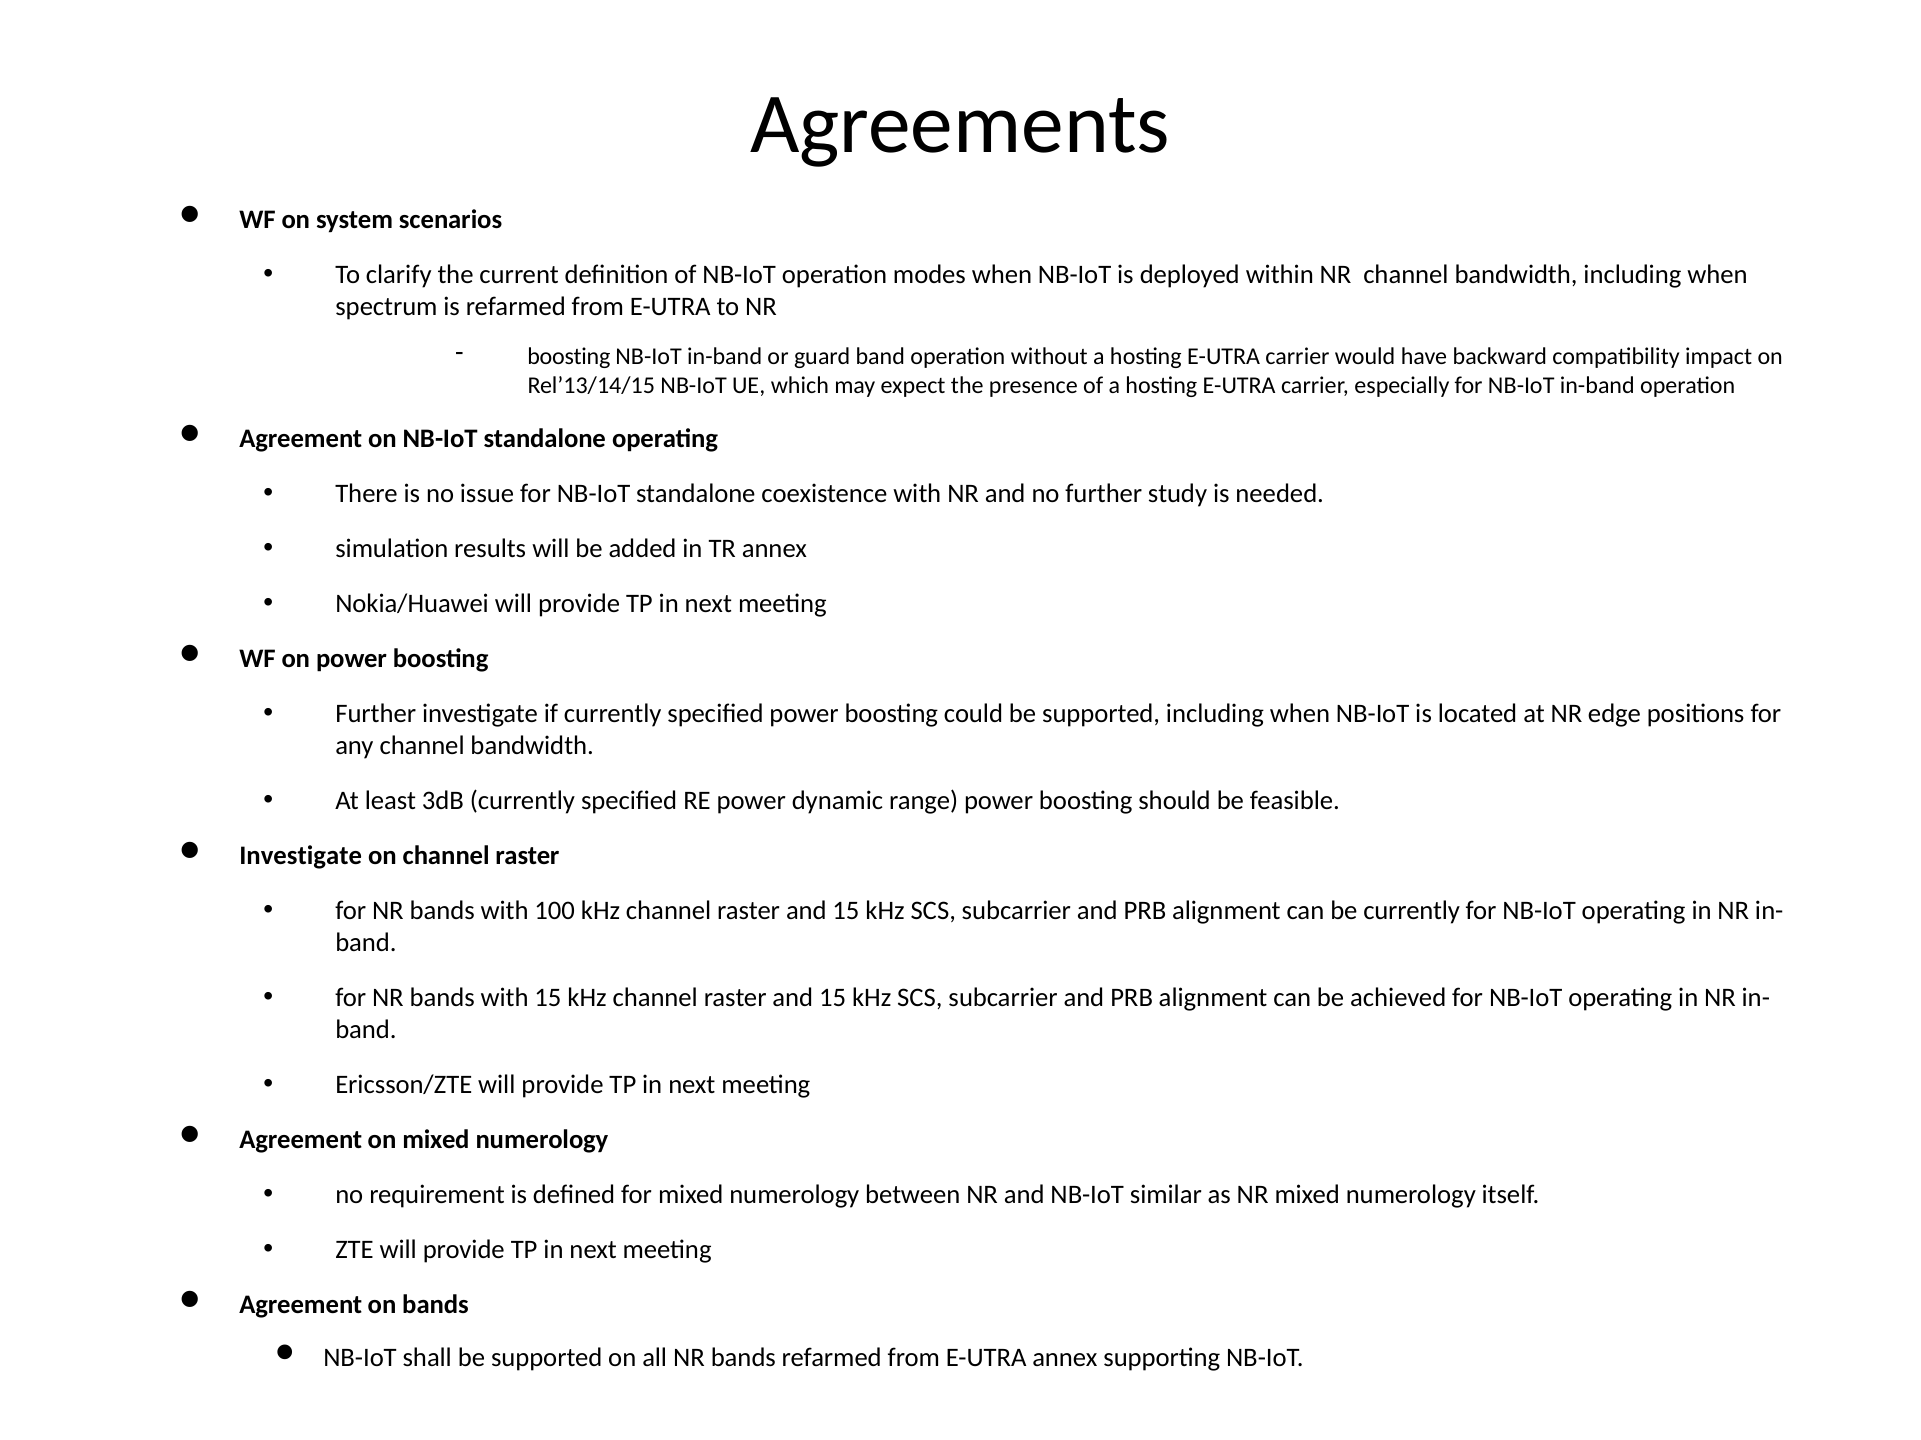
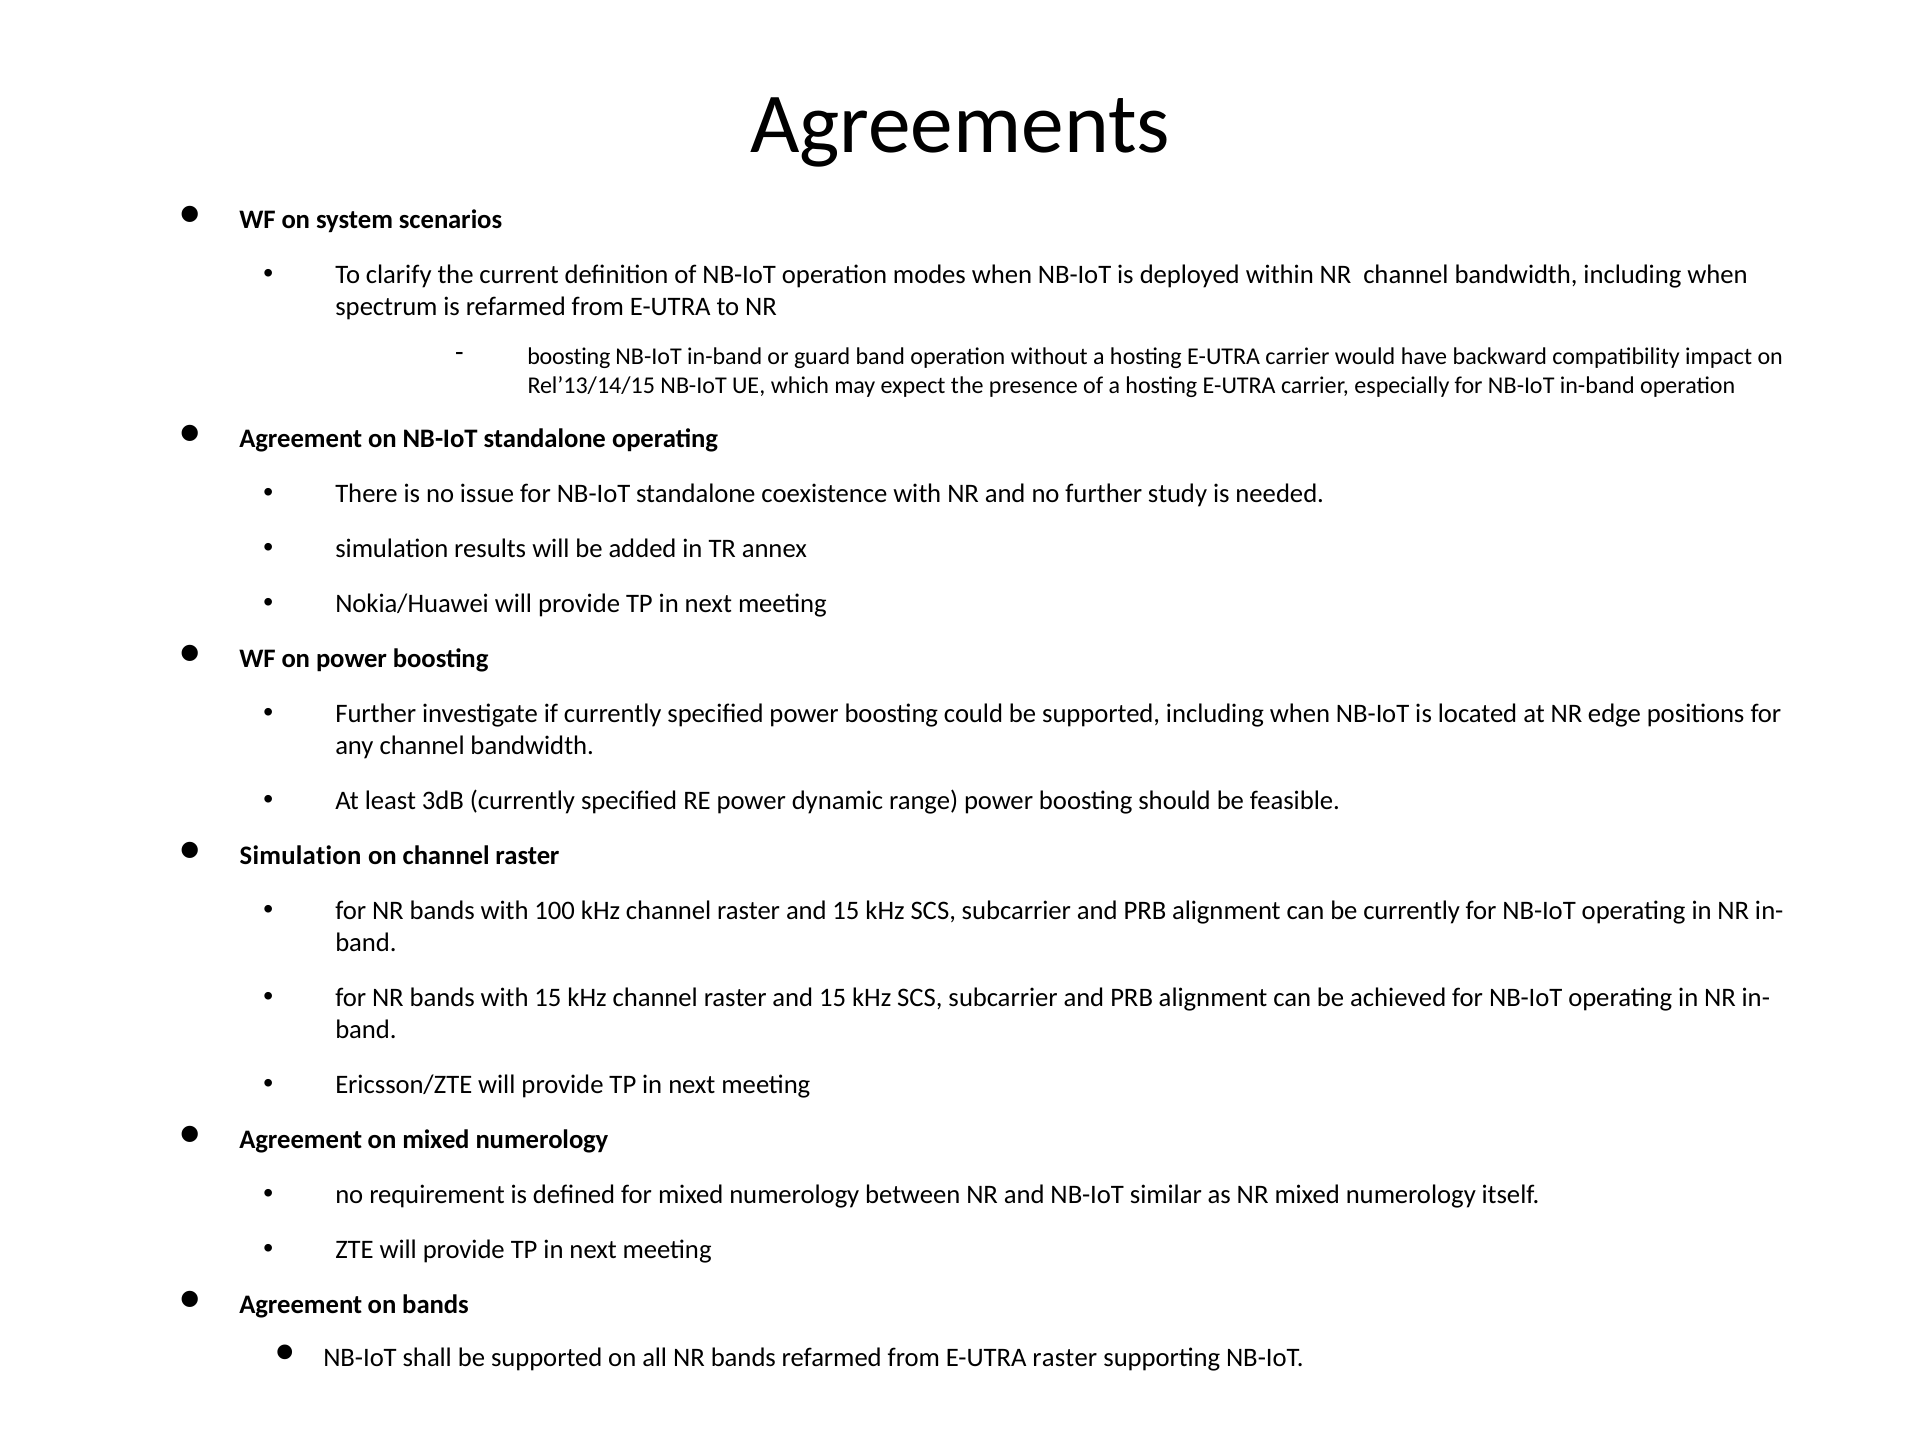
Investigate at (301, 856): Investigate -> Simulation
E-UTRA annex: annex -> raster
